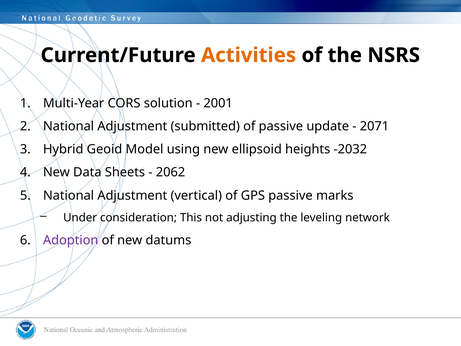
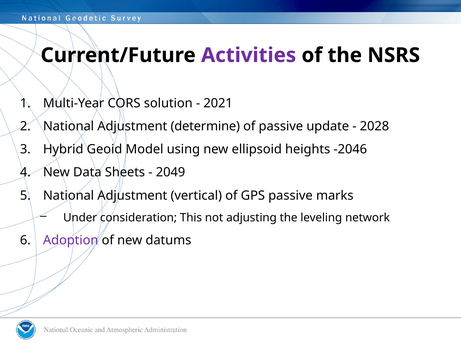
Activities colour: orange -> purple
2001: 2001 -> 2021
submitted: submitted -> determine
2071: 2071 -> 2028
-2032: -2032 -> -2046
2062: 2062 -> 2049
